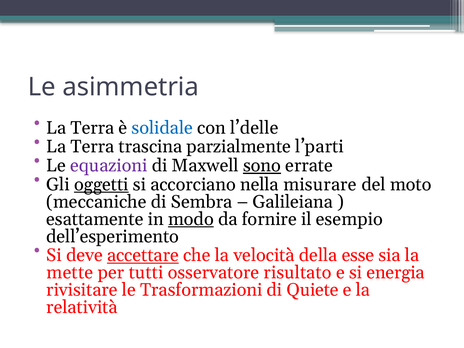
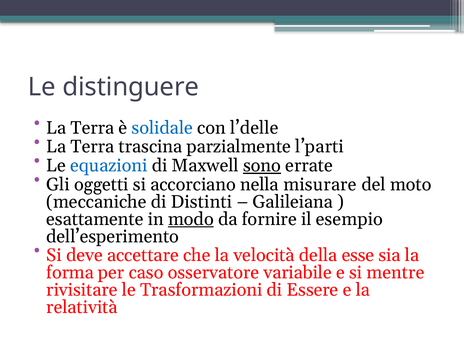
asimmetria: asimmetria -> distinguere
equazioni colour: purple -> blue
oggetti underline: present -> none
Sembra: Sembra -> Distinti
accettare underline: present -> none
mette: mette -> forma
tutti: tutti -> caso
risultato: risultato -> variabile
energia: energia -> mentre
Quiete: Quiete -> Essere
